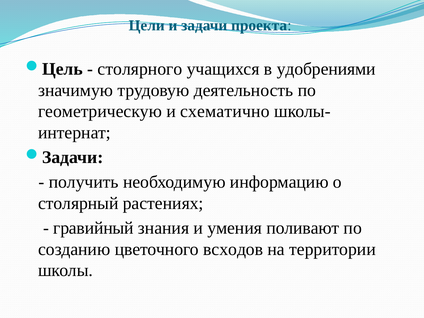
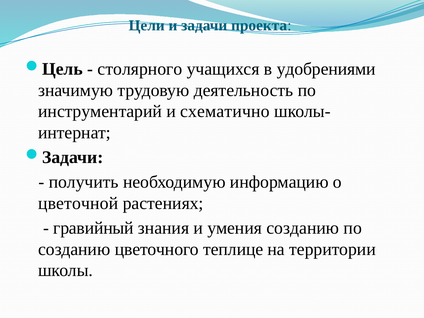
геометрическую: геометрическую -> инструментарий
столярный: столярный -> цветочной
умения поливают: поливают -> созданию
всходов: всходов -> теплице
